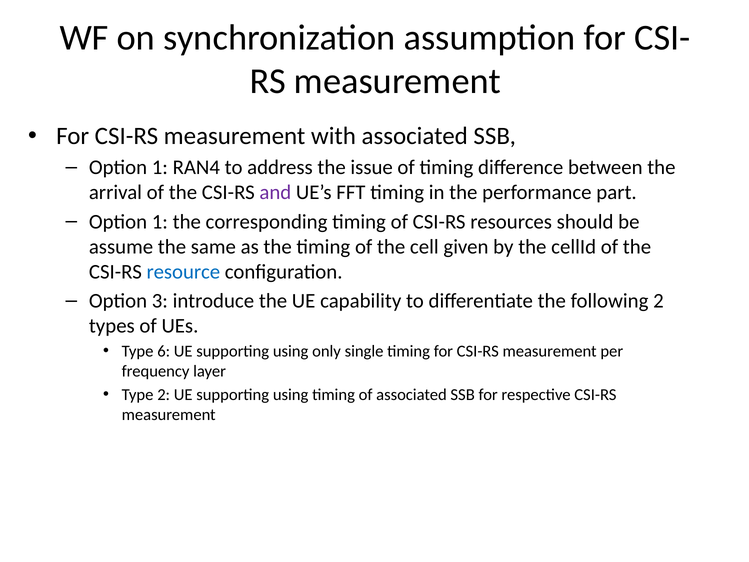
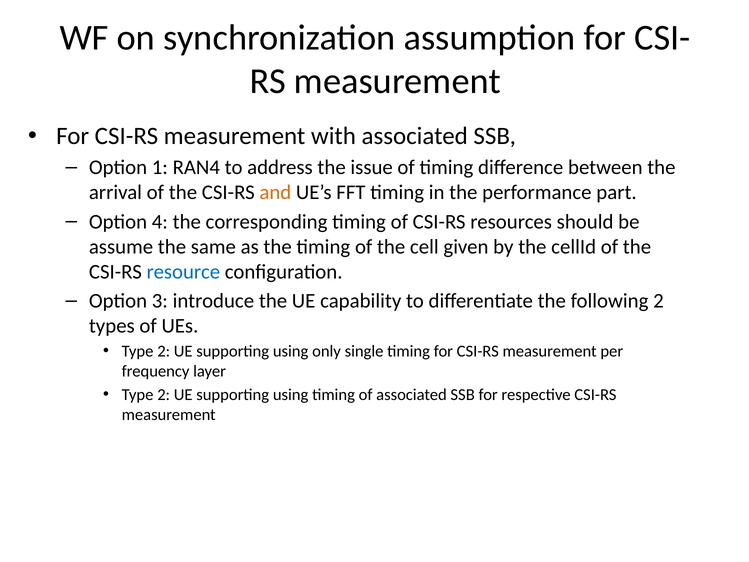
and colour: purple -> orange
1 at (160, 222): 1 -> 4
6 at (164, 351): 6 -> 2
